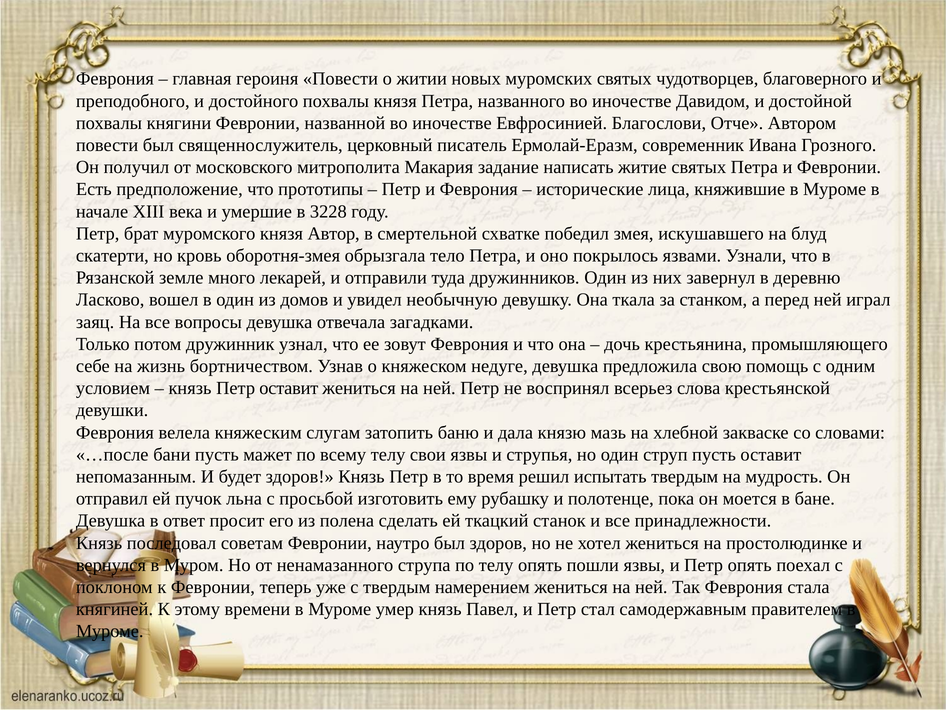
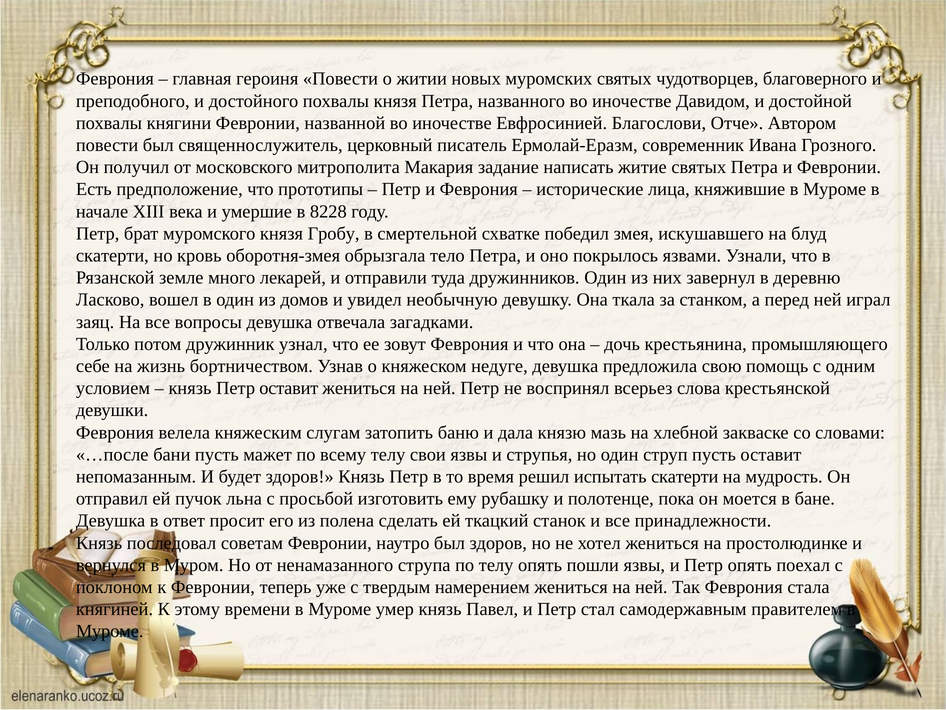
3228: 3228 -> 8228
Автор: Автор -> Гробу
испытать твердым: твердым -> скатерти
